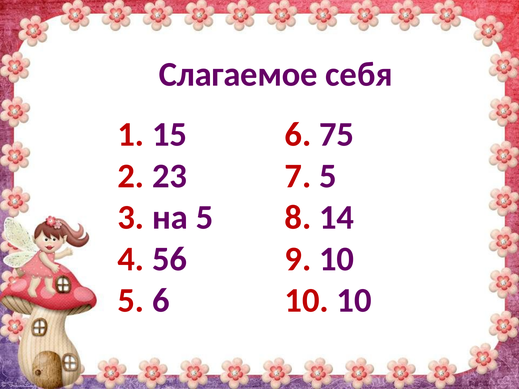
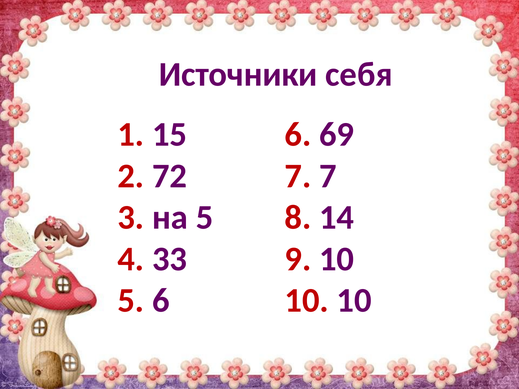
Слагаемое: Слагаемое -> Источники
75: 75 -> 69
23: 23 -> 72
7 5: 5 -> 7
56: 56 -> 33
